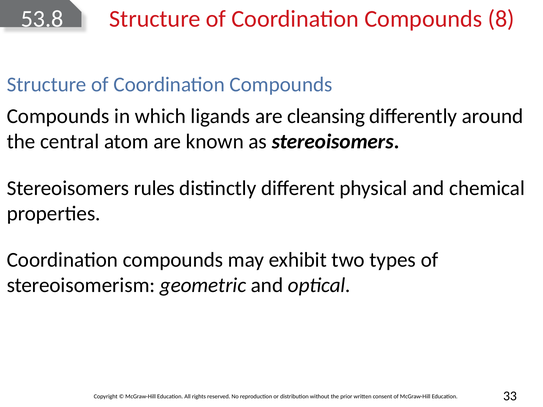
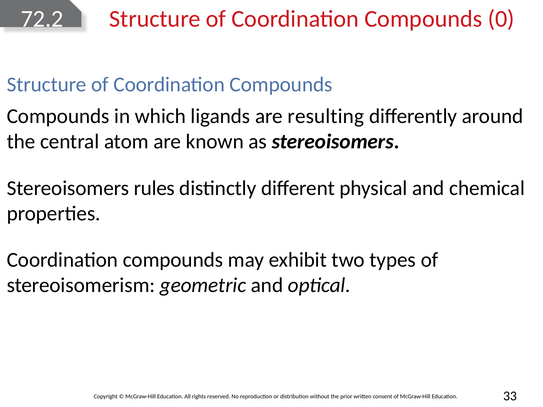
53.8: 53.8 -> 72.2
8: 8 -> 0
cleansing: cleansing -> resulting
